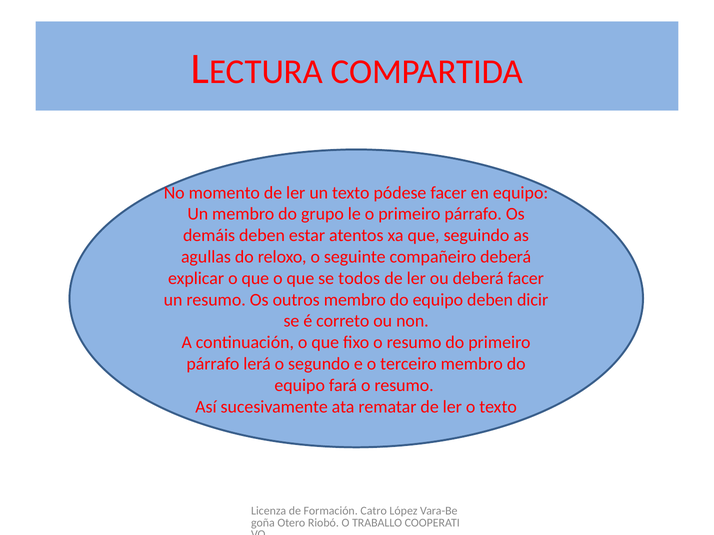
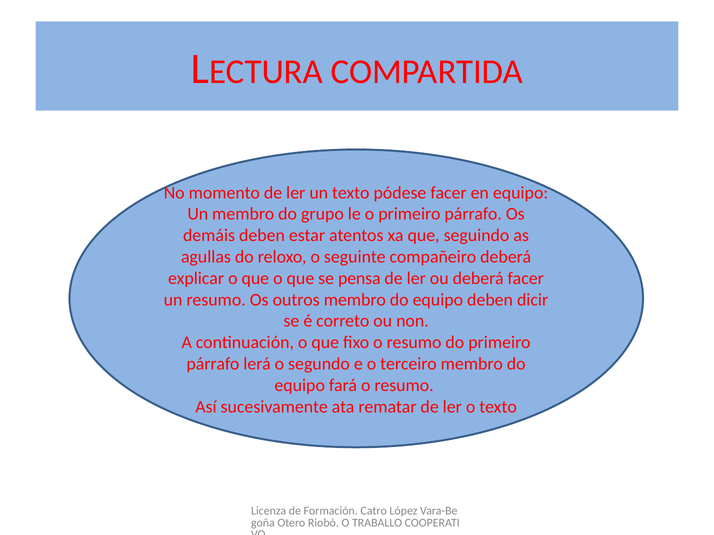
todos: todos -> pensa
